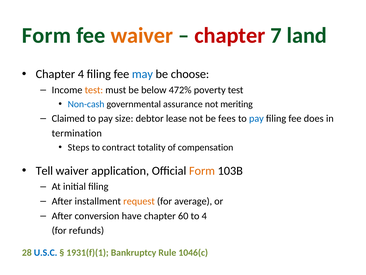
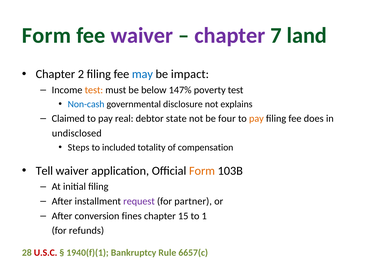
waiver at (142, 35) colour: orange -> purple
chapter at (230, 35) colour: red -> purple
Chapter 4: 4 -> 2
choose: choose -> impact
472%: 472% -> 147%
assurance: assurance -> disclosure
meriting: meriting -> explains
size: size -> real
lease: lease -> state
fees: fees -> four
pay at (256, 118) colour: blue -> orange
termination: termination -> undisclosed
contract: contract -> included
request colour: orange -> purple
average: average -> partner
have: have -> fines
60: 60 -> 15
to 4: 4 -> 1
U.S.C colour: blue -> red
1931(f)(1: 1931(f)(1 -> 1940(f)(1
1046(c: 1046(c -> 6657(c
